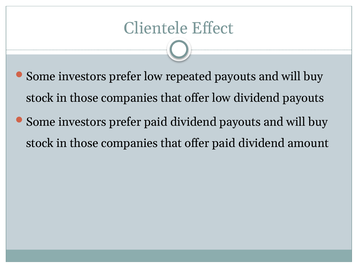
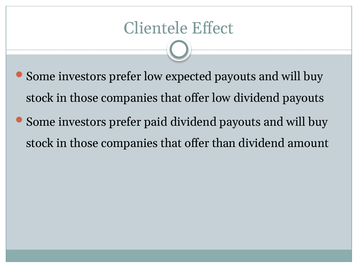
repeated: repeated -> expected
offer paid: paid -> than
